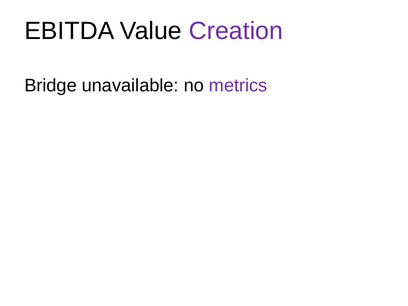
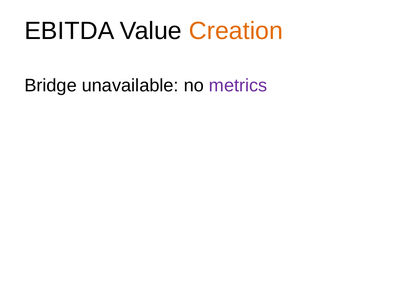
Creation colour: purple -> orange
